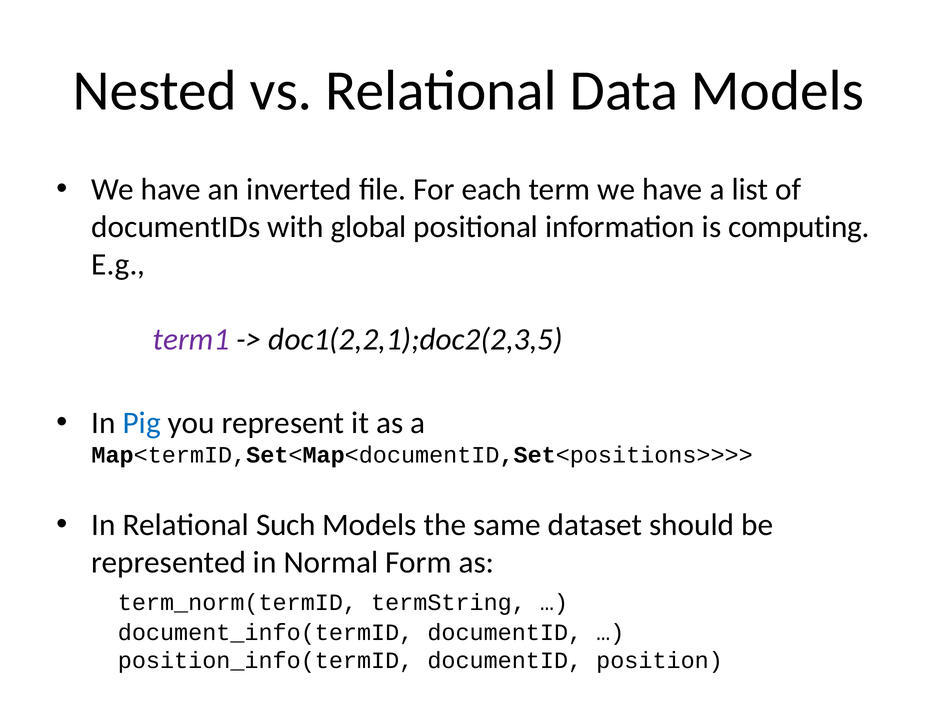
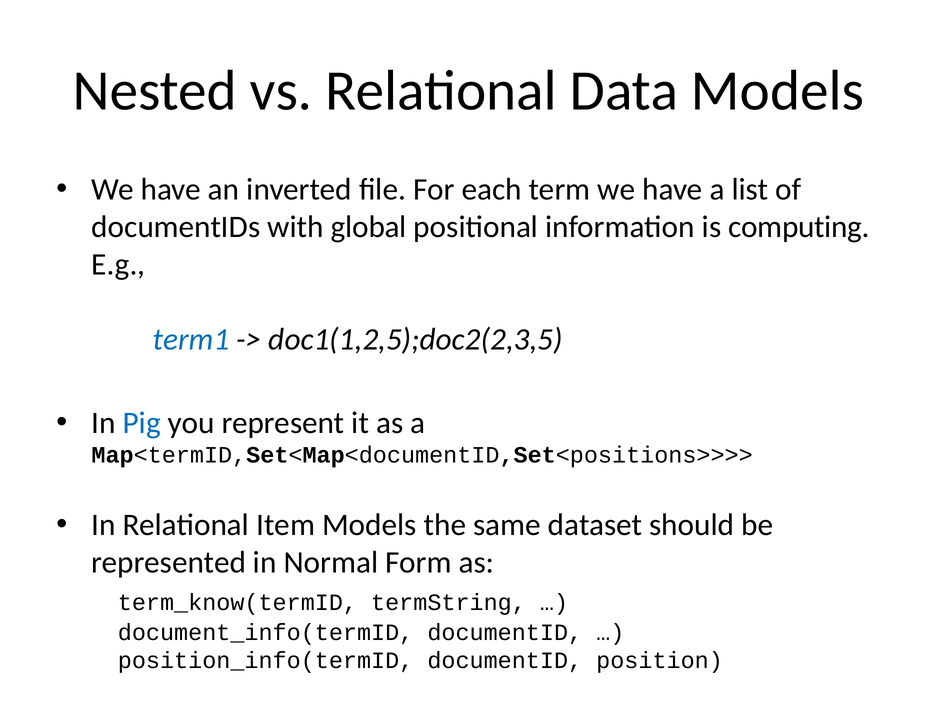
term1 colour: purple -> blue
doc1(2,2,1);doc2(2,3,5: doc1(2,2,1);doc2(2,3,5 -> doc1(1,2,5);doc2(2,3,5
Such: Such -> Item
term_norm(termID: term_norm(termID -> term_know(termID
